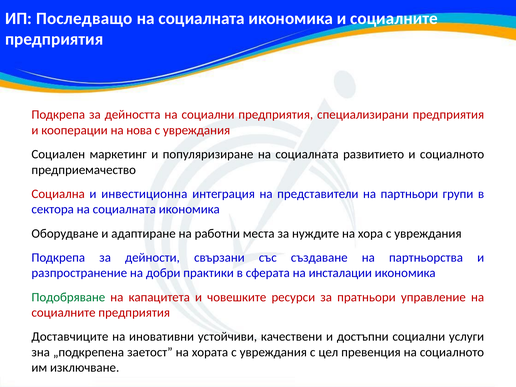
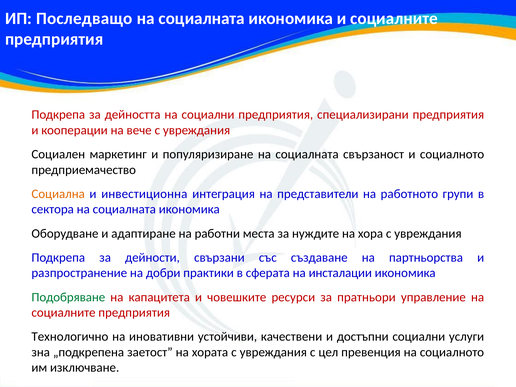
нова: нова -> вече
развитието: развитието -> свързаност
Социална colour: red -> orange
партньори: партньори -> работното
Доставчиците: Доставчиците -> Технологично
